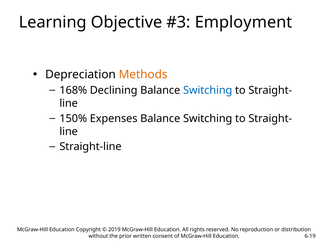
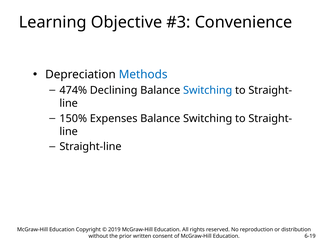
Employment: Employment -> Convenience
Methods colour: orange -> blue
168%: 168% -> 474%
